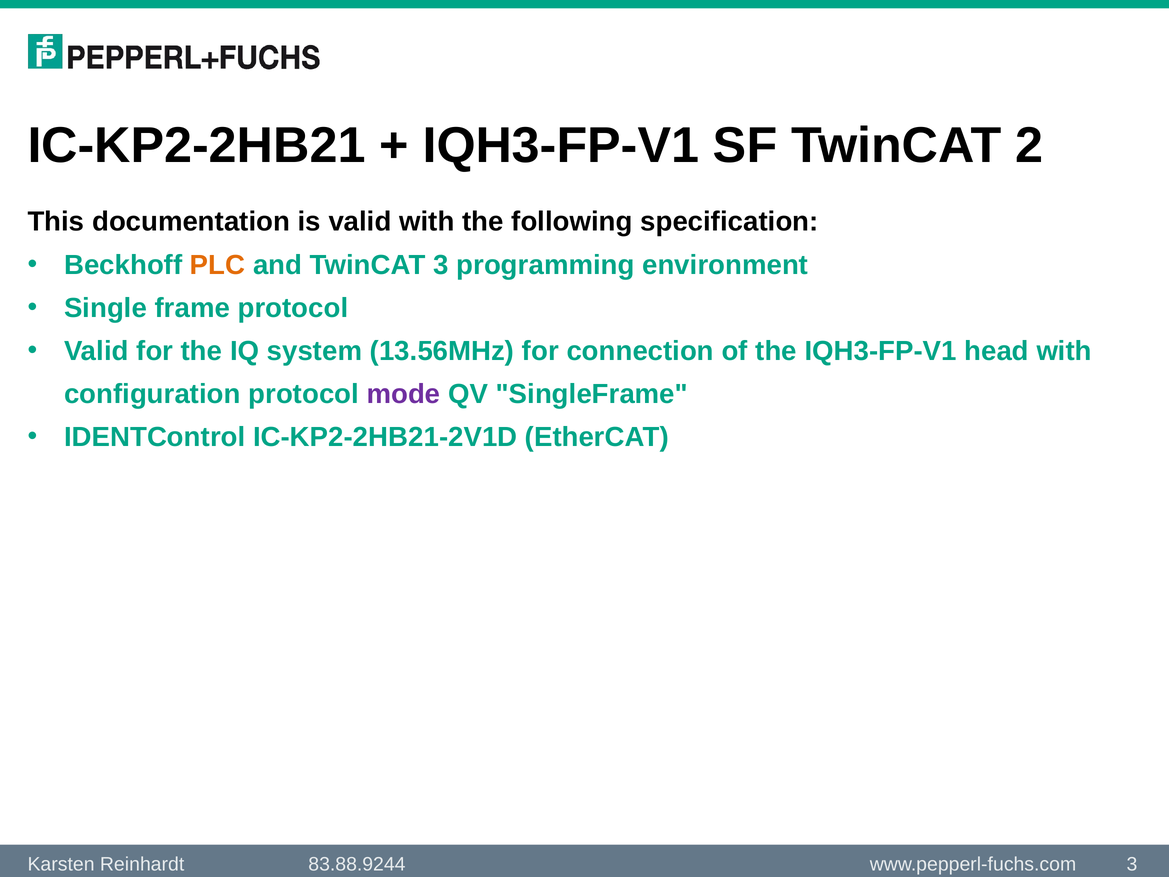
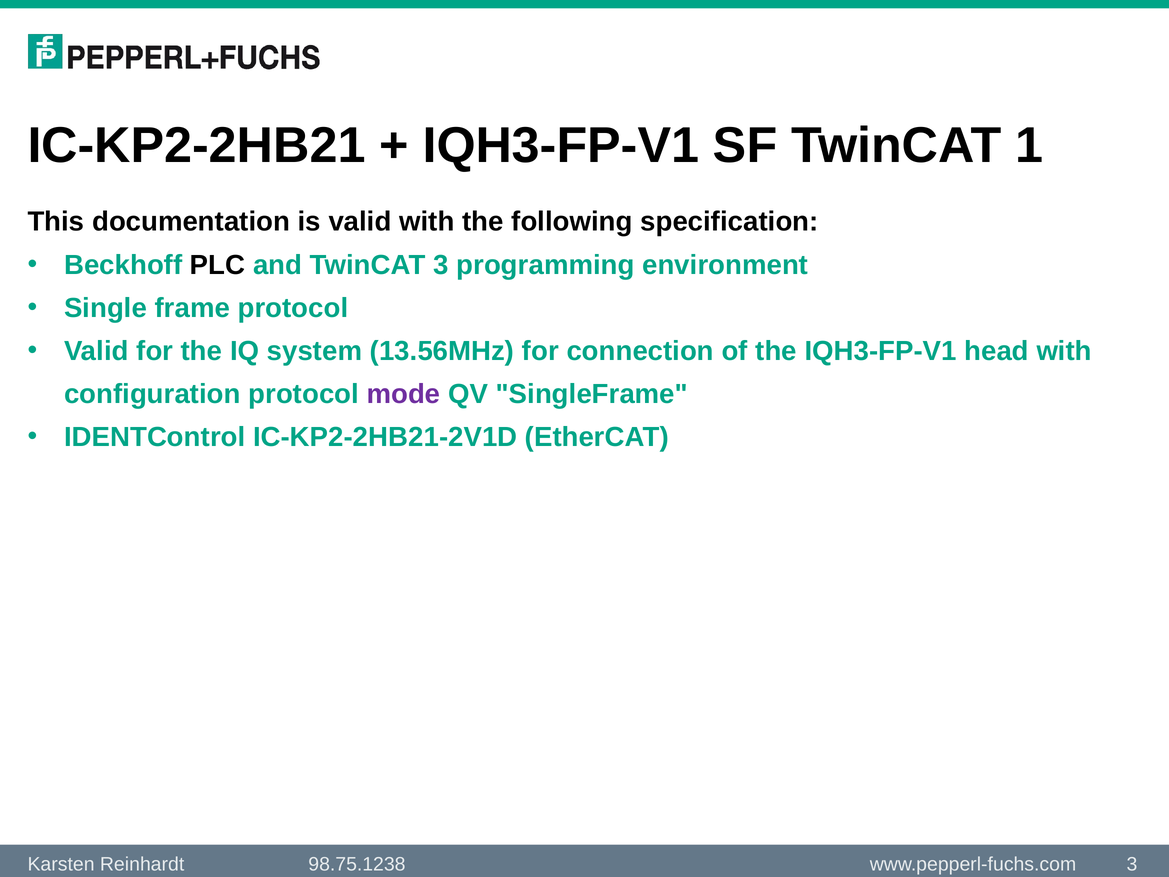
2: 2 -> 1
PLC colour: orange -> black
83.88.9244: 83.88.9244 -> 98.75.1238
